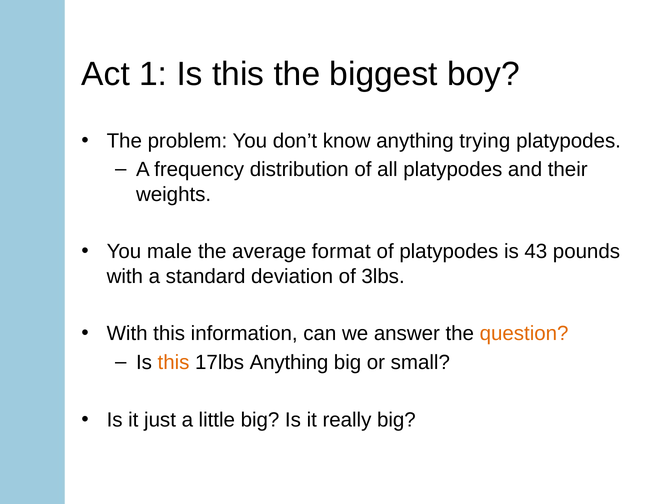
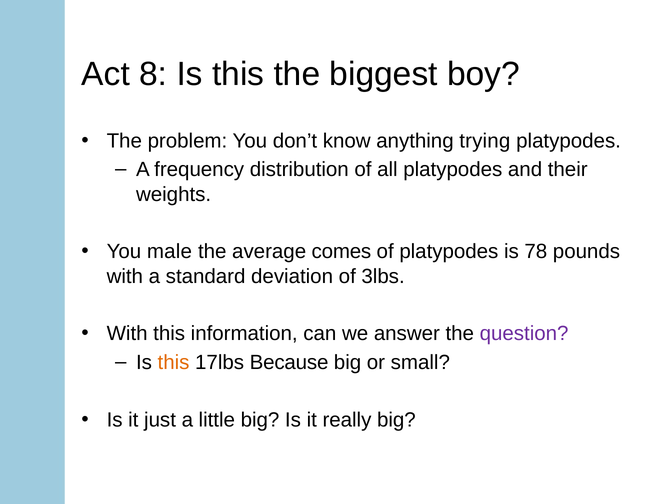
1: 1 -> 8
format: format -> comes
43: 43 -> 78
question colour: orange -> purple
17lbs Anything: Anything -> Because
